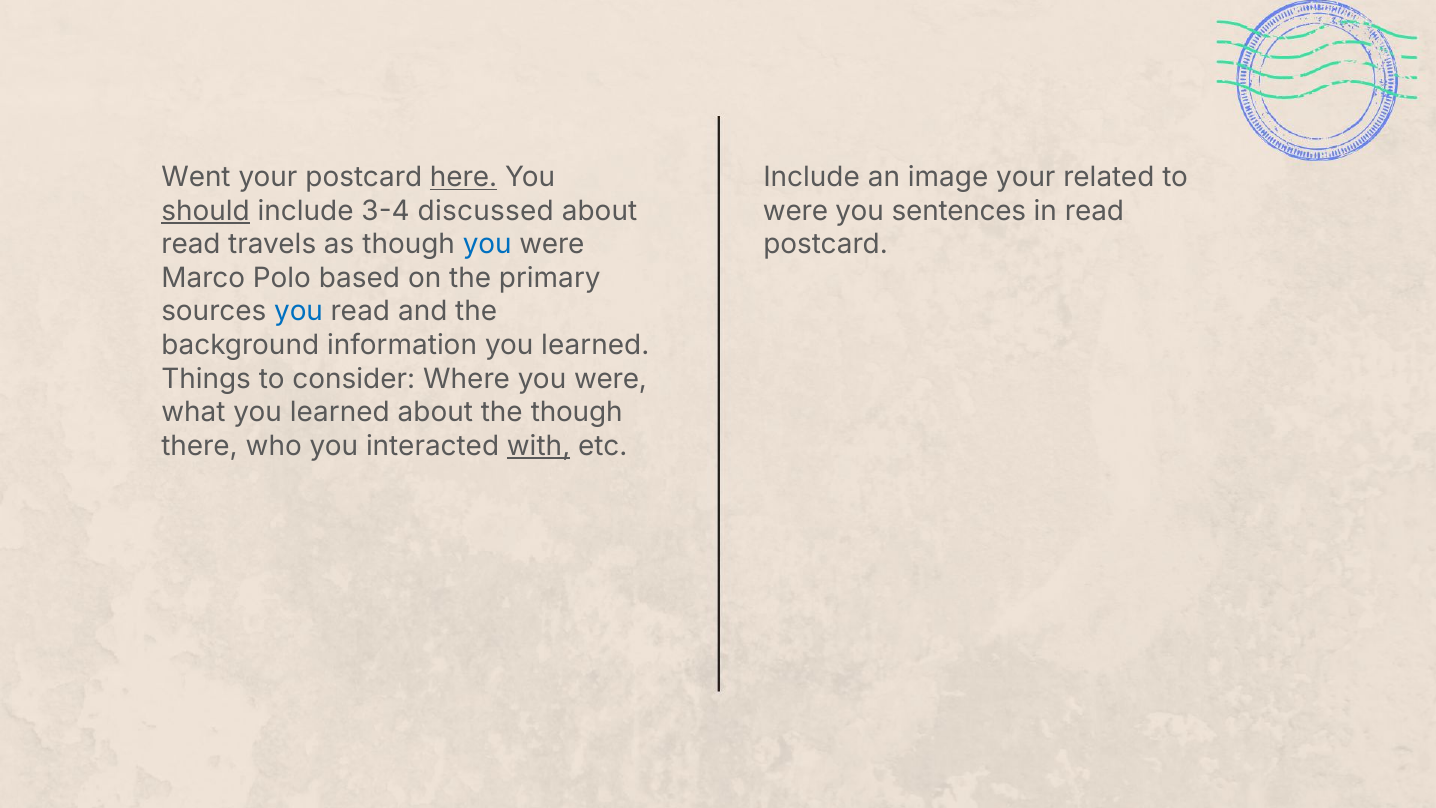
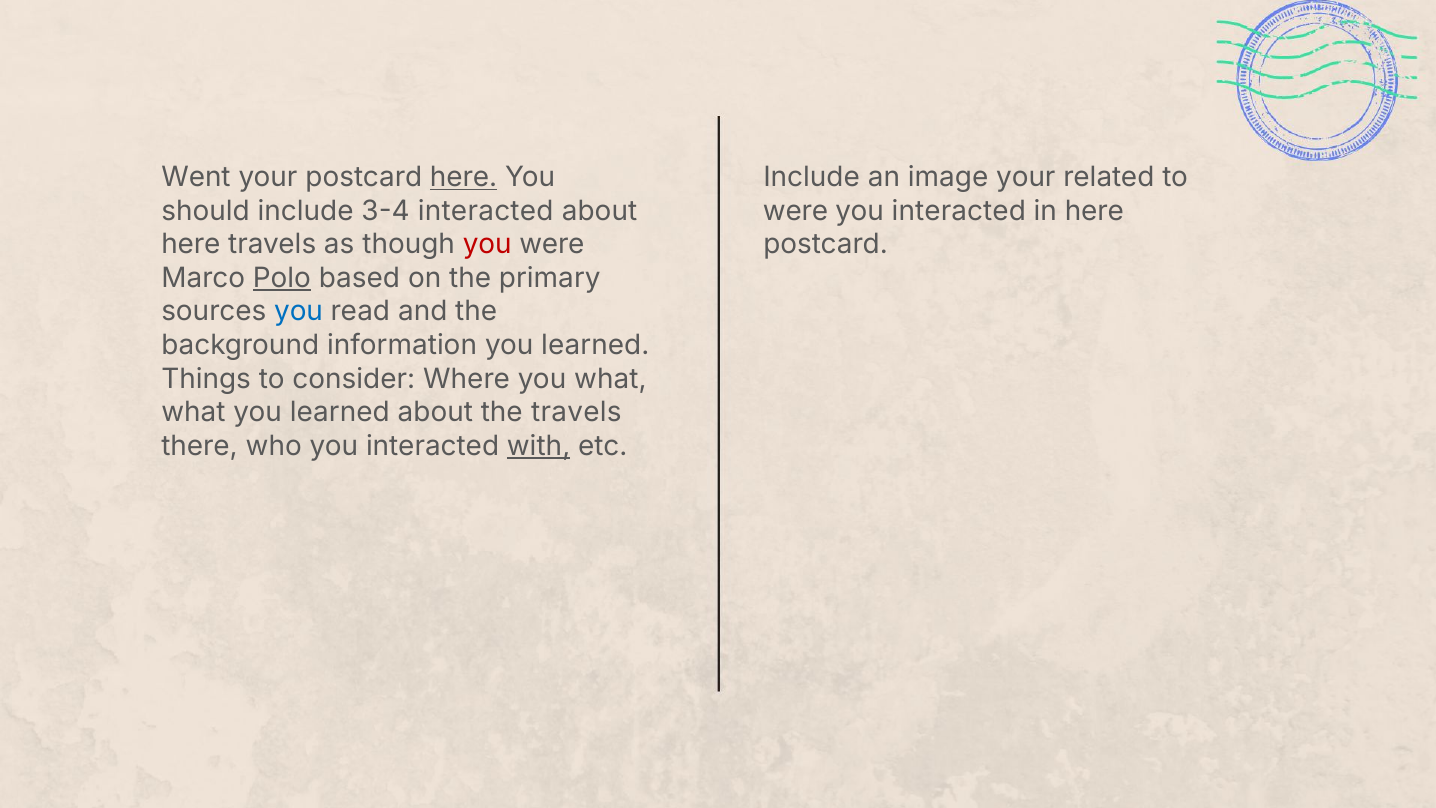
should underline: present -> none
3-4 discussed: discussed -> interacted
sentences at (959, 211): sentences -> interacted
in read: read -> here
read at (191, 245): read -> here
you at (487, 245) colour: blue -> red
Polo underline: none -> present
Where you were: were -> what
the though: though -> travels
